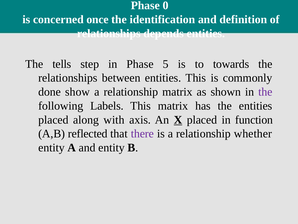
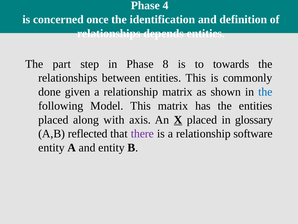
0: 0 -> 4
tells: tells -> part
5: 5 -> 8
show: show -> given
the at (265, 92) colour: purple -> blue
Labels: Labels -> Model
function: function -> glossary
whether: whether -> software
